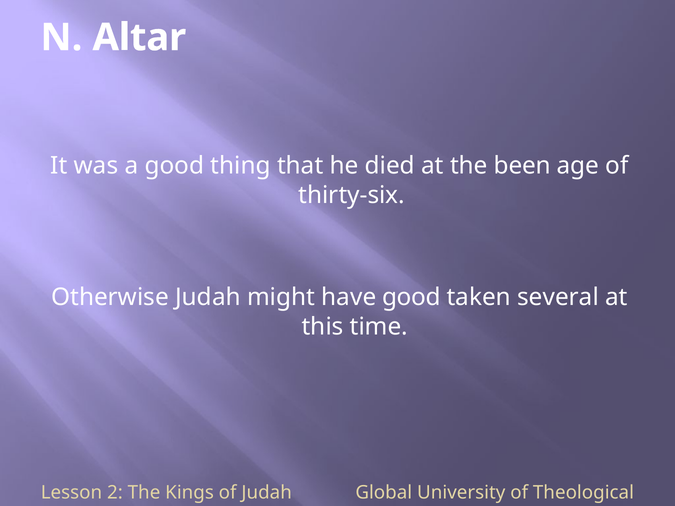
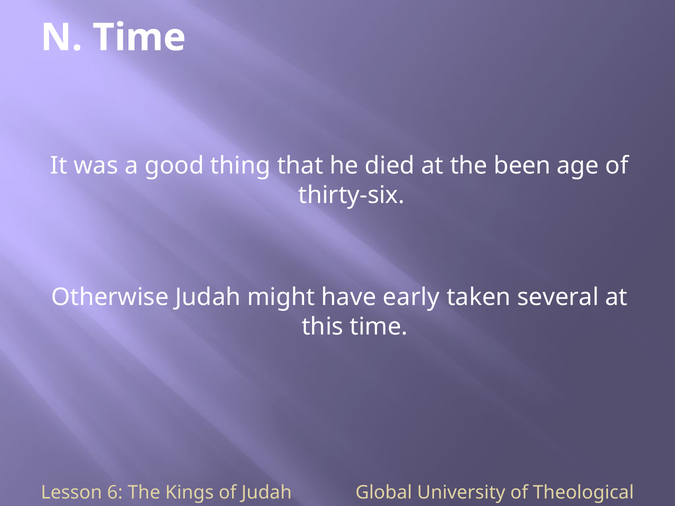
N Altar: Altar -> Time
have good: good -> early
2: 2 -> 6
